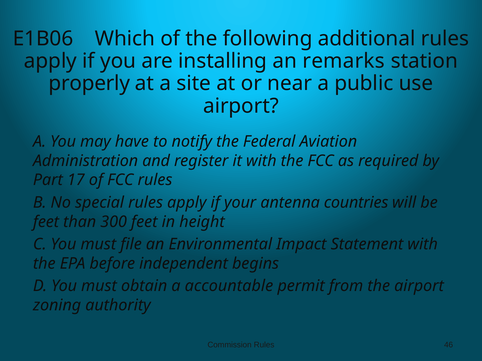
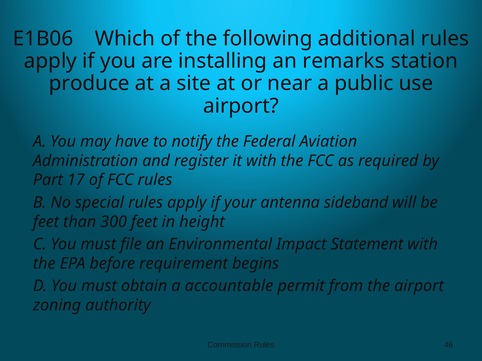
properly: properly -> produce
countries: countries -> sideband
independent: independent -> requirement
